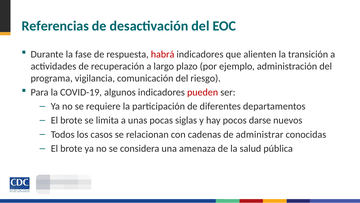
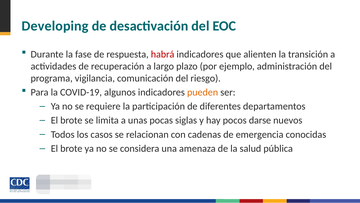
Referencias: Referencias -> Developing
pueden colour: red -> orange
administrar: administrar -> emergencia
